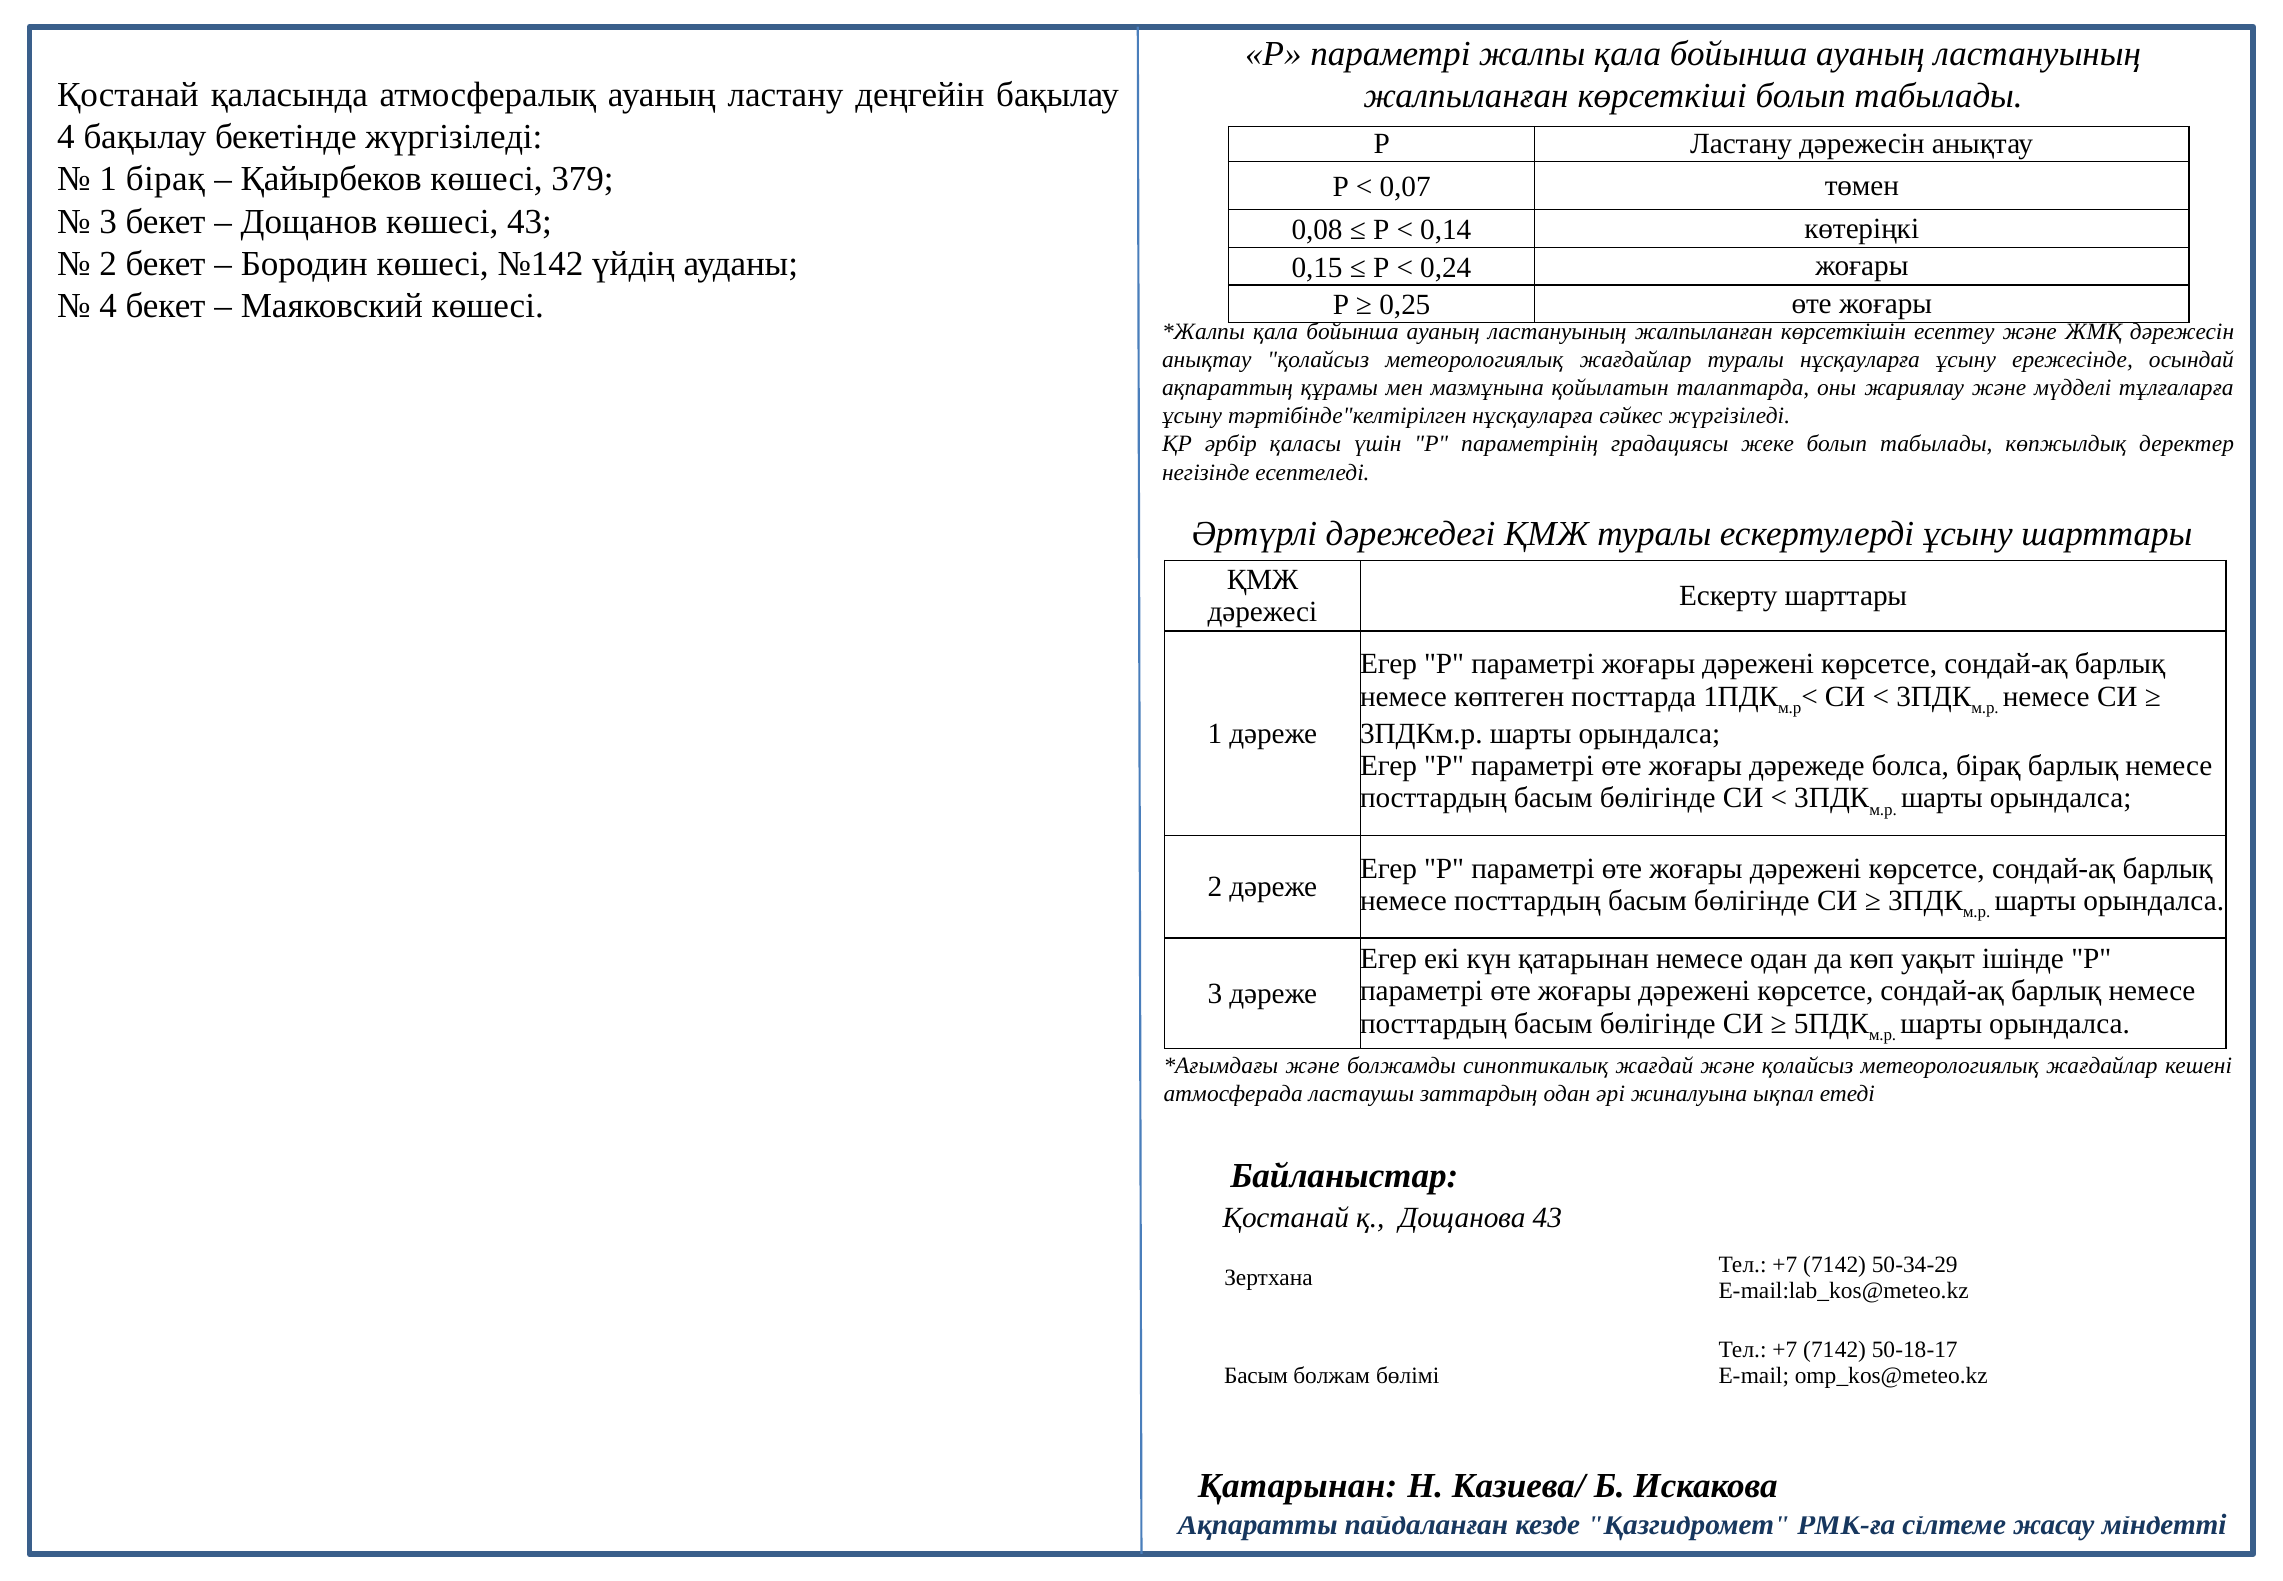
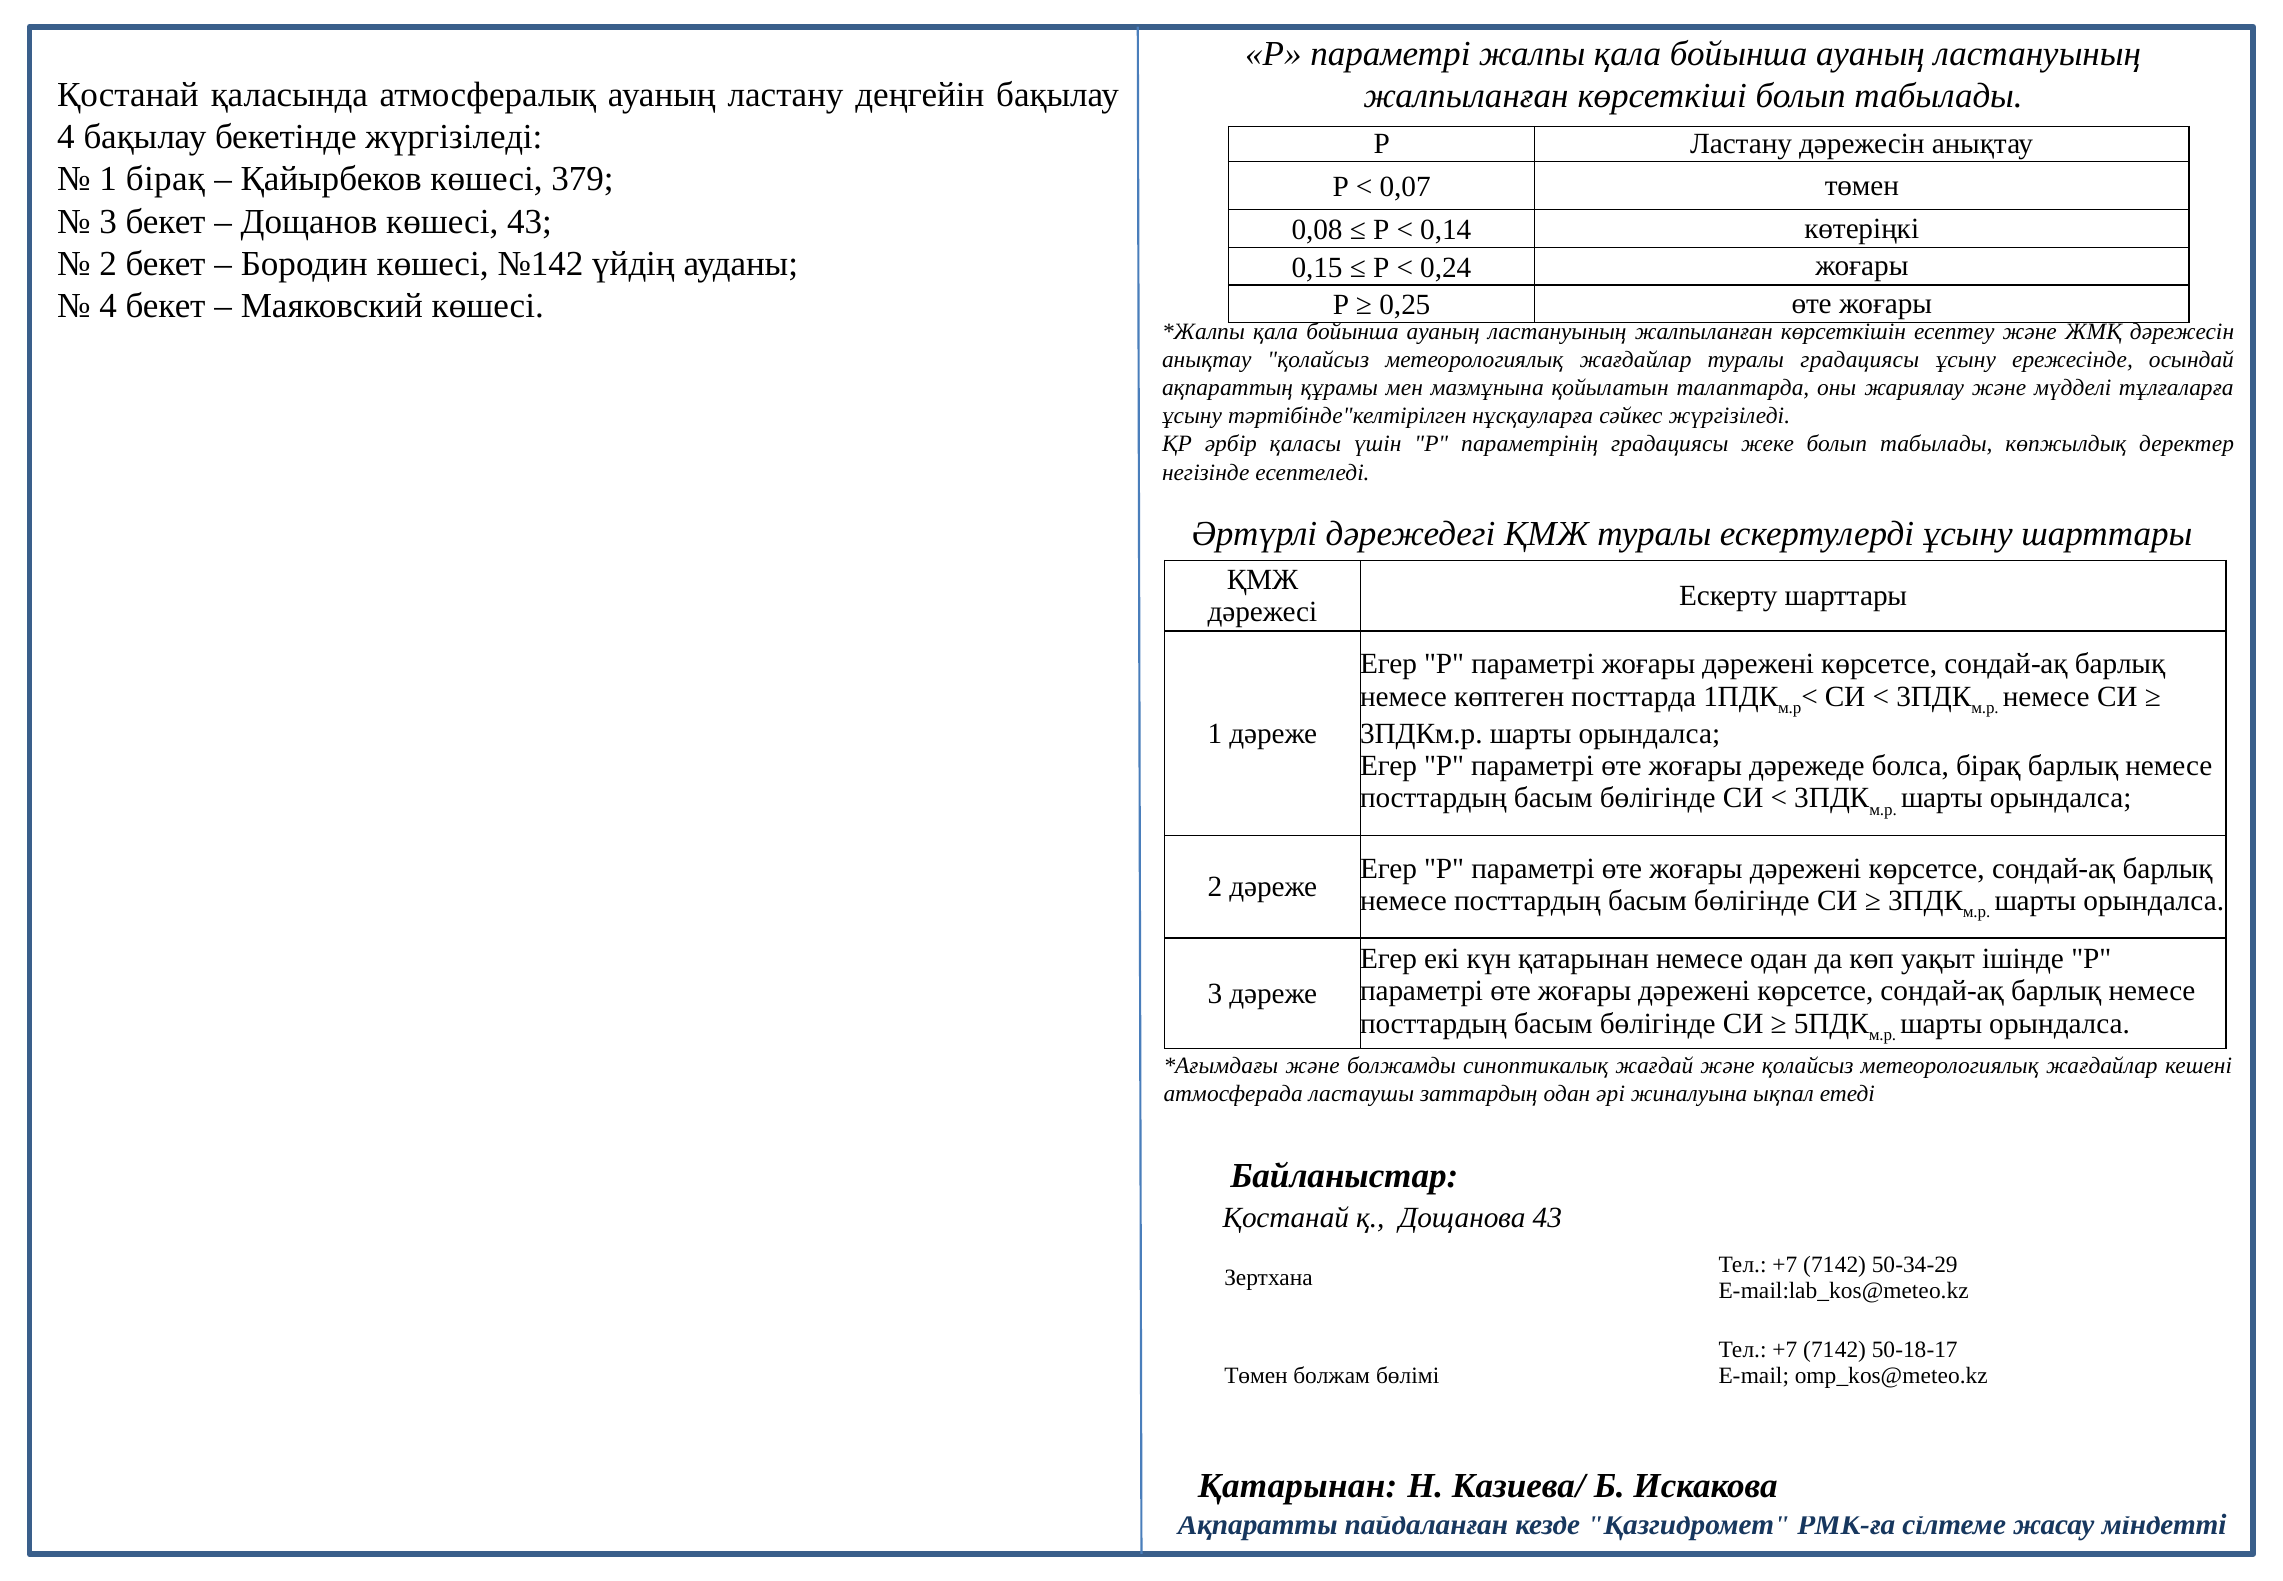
туралы нұсқауларға: нұсқауларға -> градациясы
Басым at (1256, 1376): Басым -> Төмен
